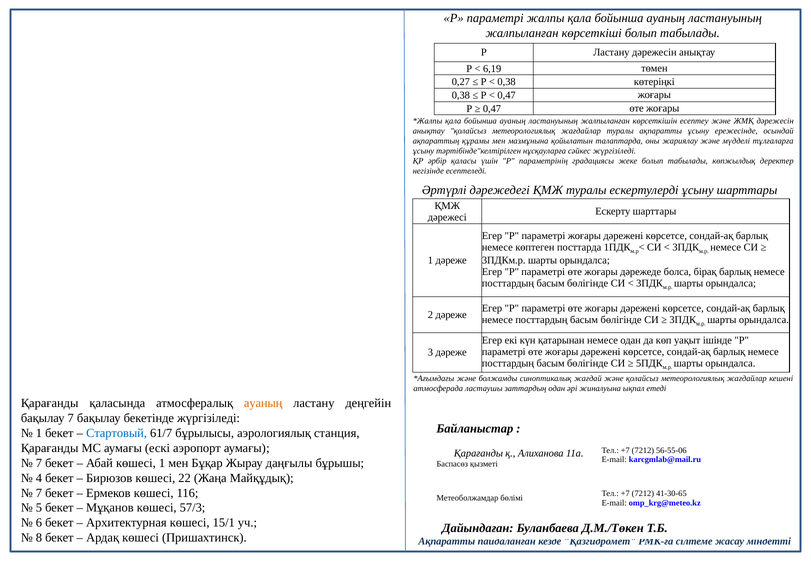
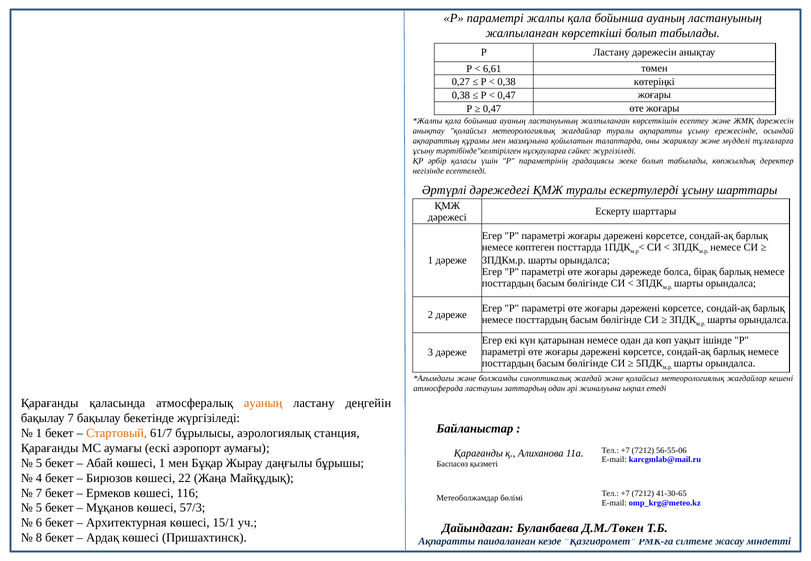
6,19: 6,19 -> 6,61
Стартовый colour: blue -> orange
7 at (39, 463): 7 -> 5
